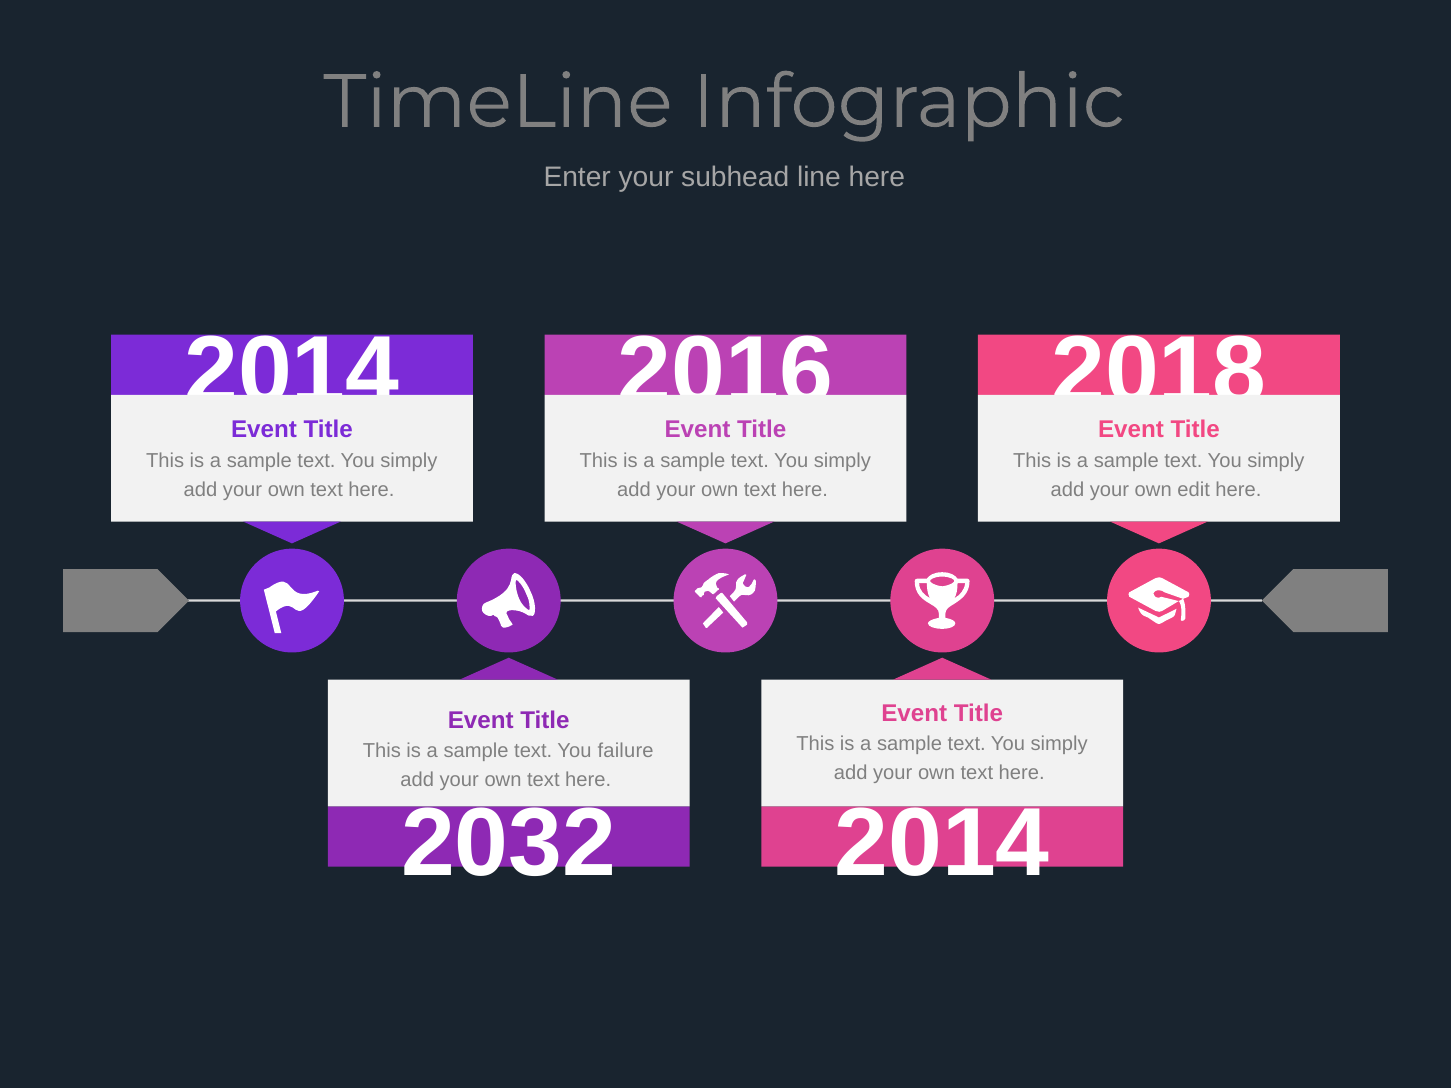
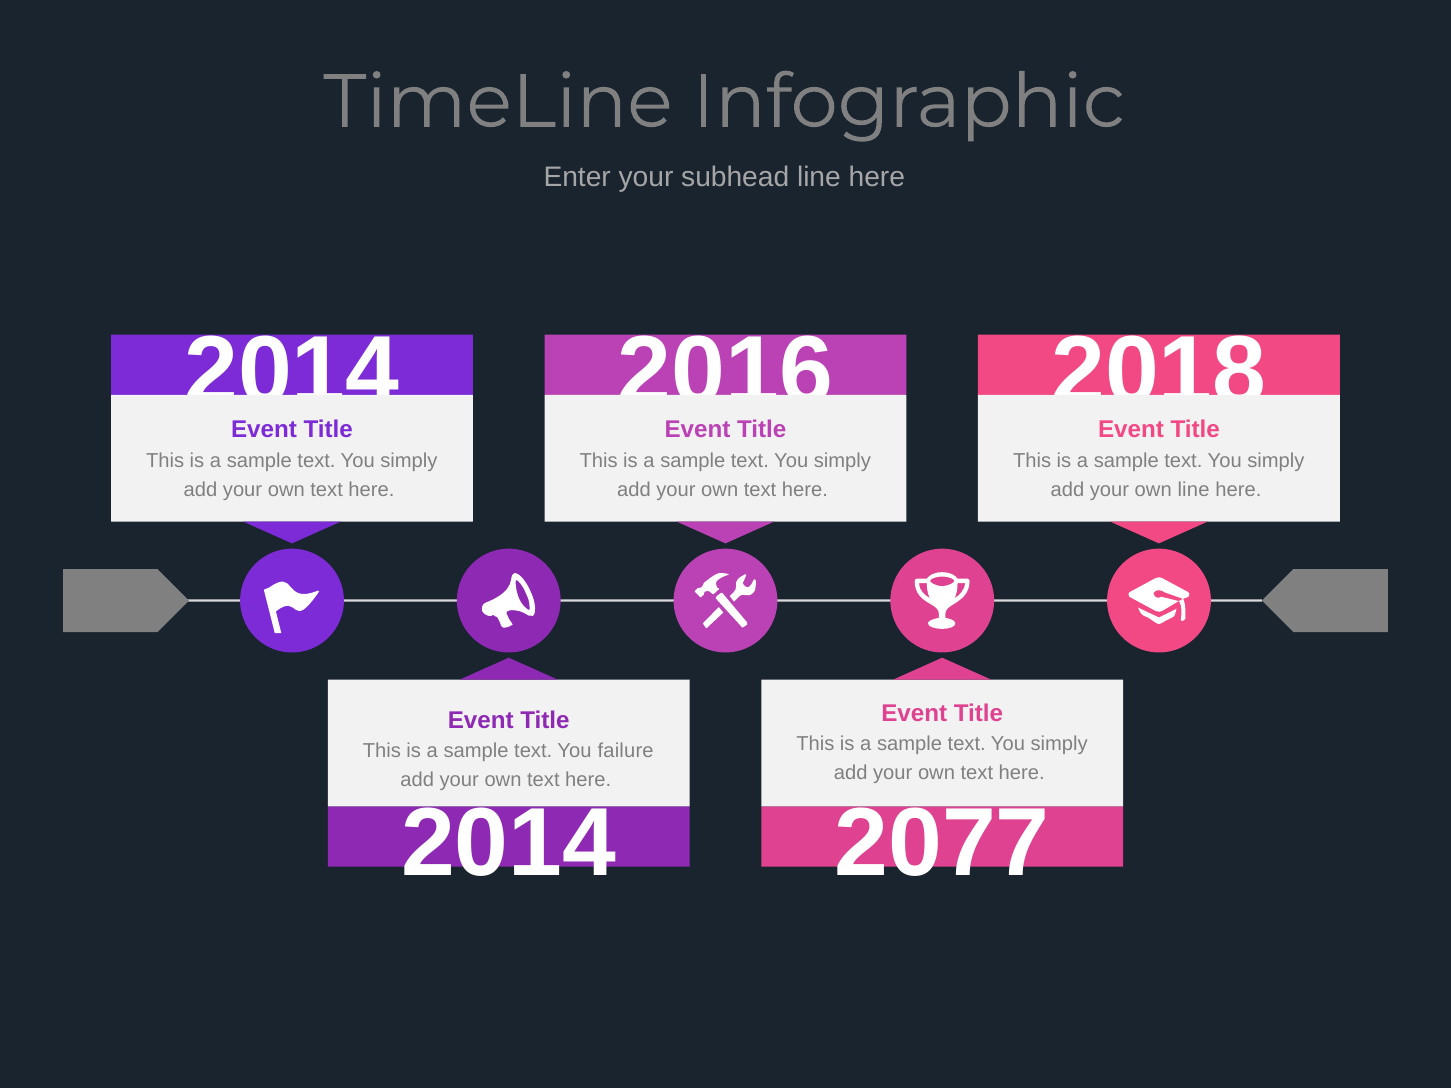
own edit: edit -> line
2032 at (509, 843): 2032 -> 2014
2014 at (942, 843): 2014 -> 2077
